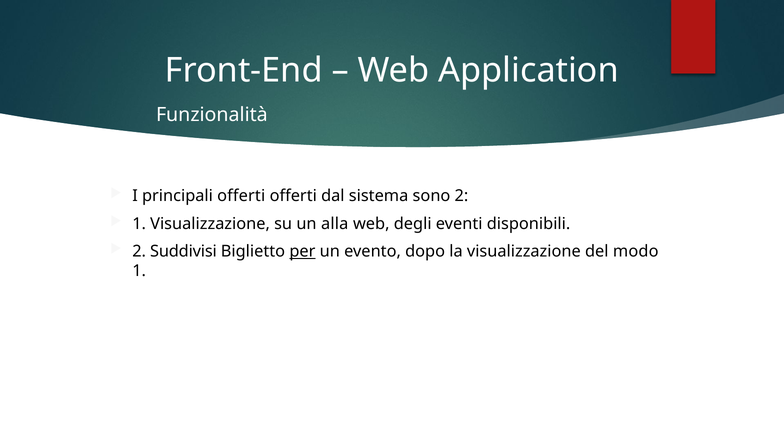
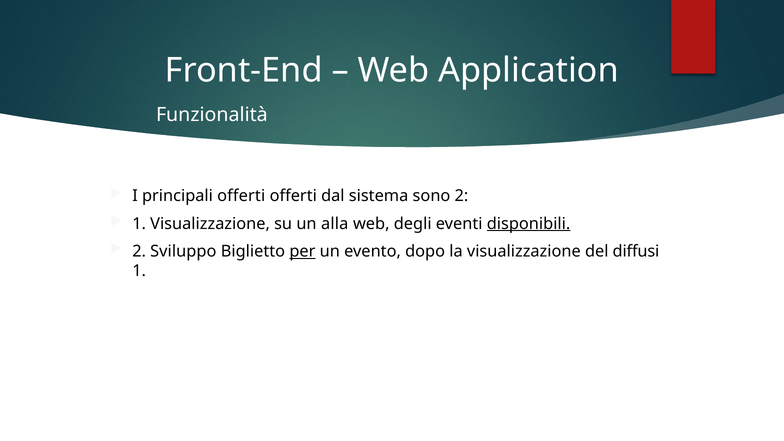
disponibili underline: none -> present
Suddivisi: Suddivisi -> Sviluppo
modo: modo -> diffusi
